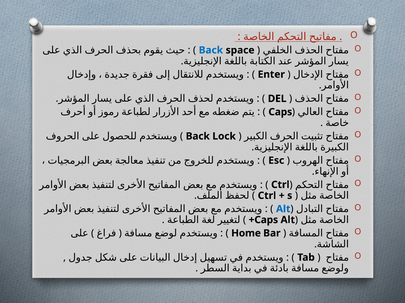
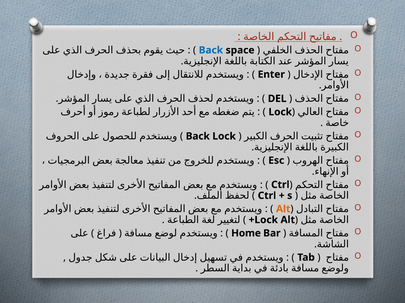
Caps at (280, 112): Caps -> Lock
Alt at (283, 209) colour: blue -> orange
Caps at (266, 220): Caps -> Lock
